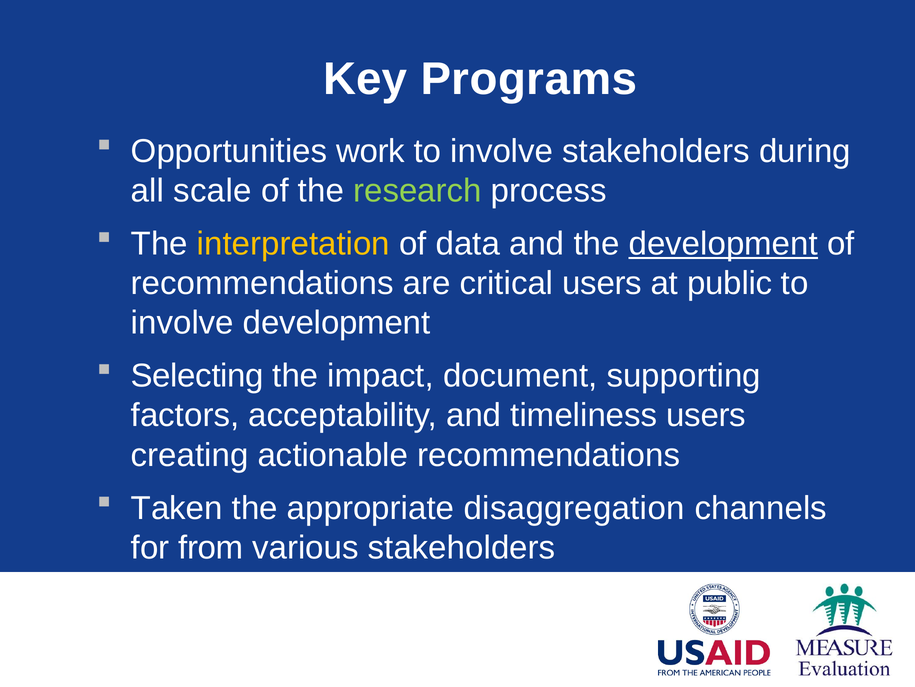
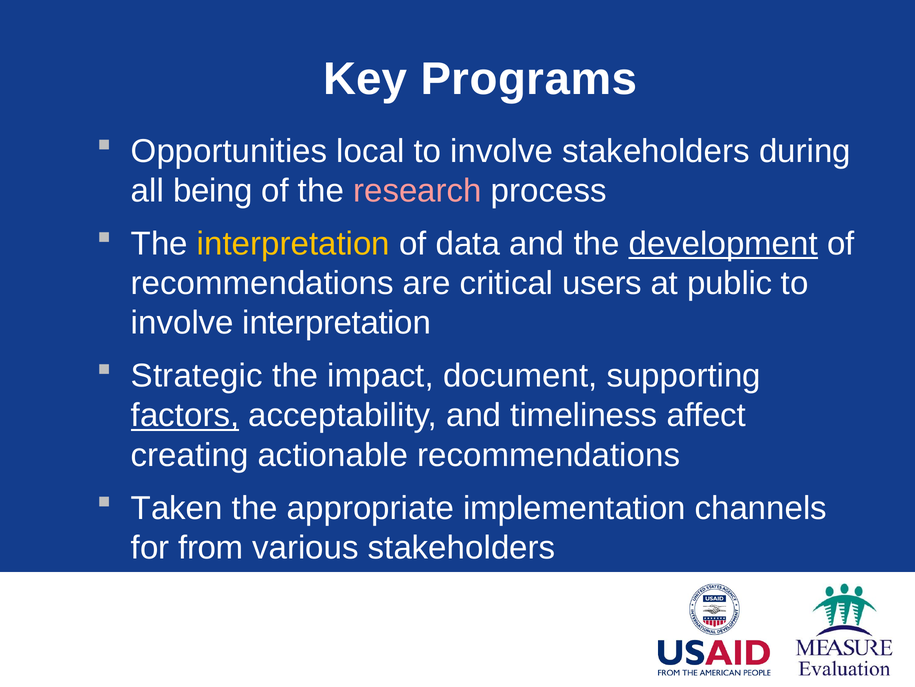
work: work -> local
scale: scale -> being
research colour: light green -> pink
involve development: development -> interpretation
Selecting: Selecting -> Strategic
factors underline: none -> present
timeliness users: users -> affect
disaggregation: disaggregation -> implementation
